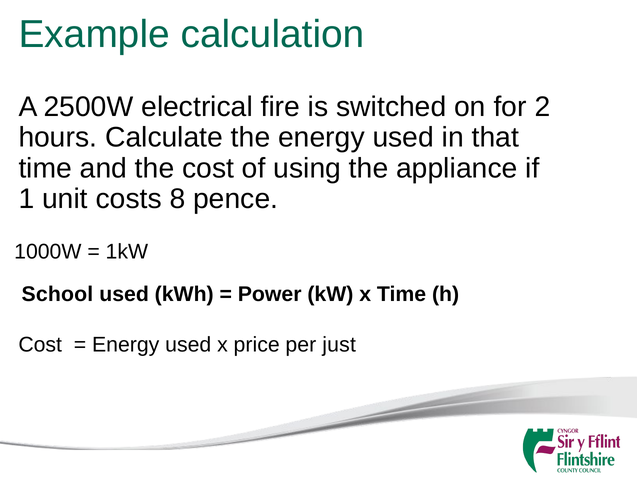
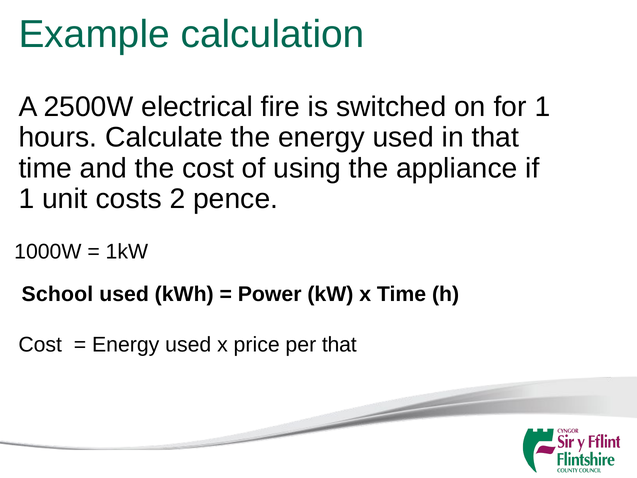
for 2: 2 -> 1
8: 8 -> 2
per just: just -> that
